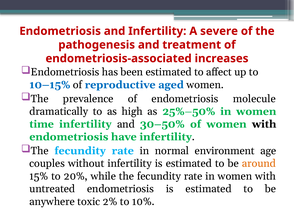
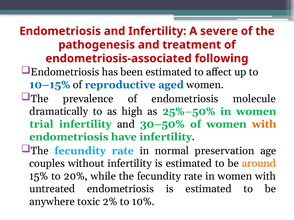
increases: increases -> following
time: time -> trial
with at (264, 124) colour: black -> orange
environment: environment -> preservation
